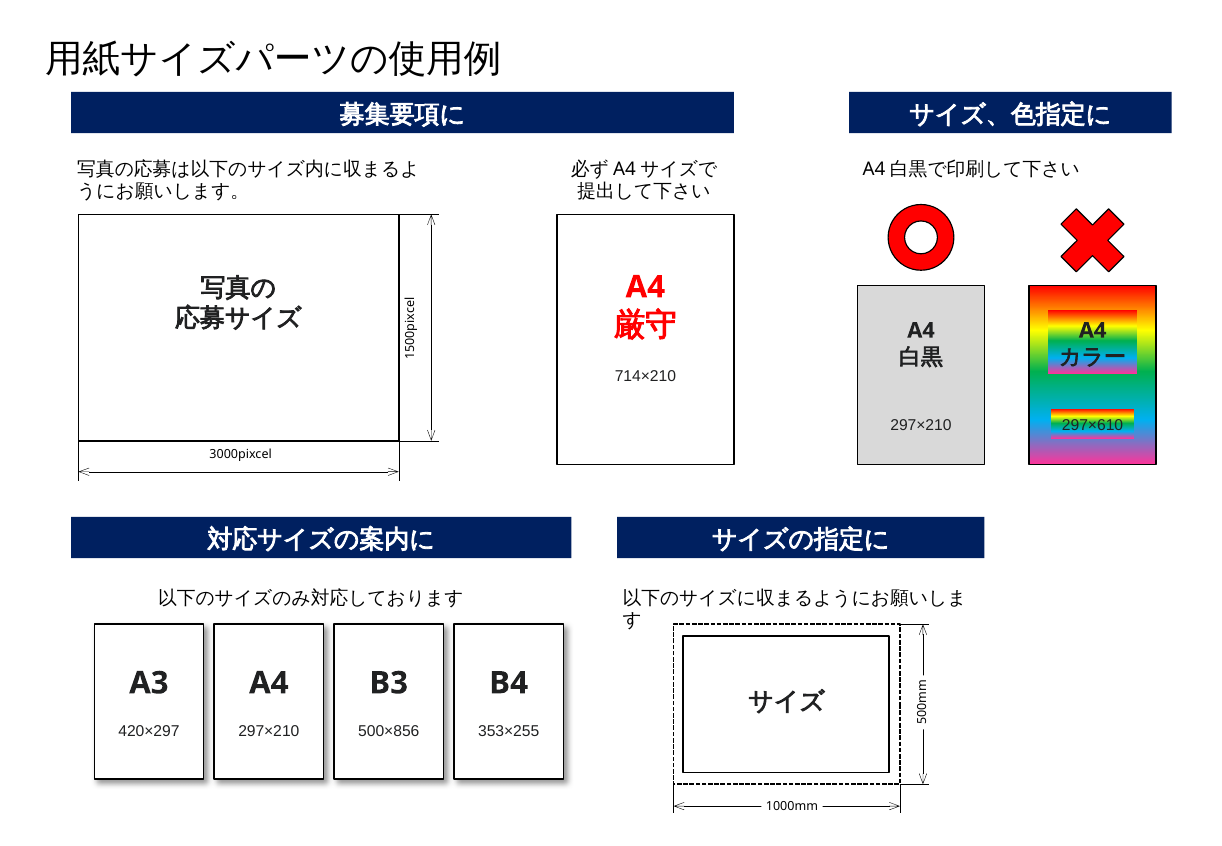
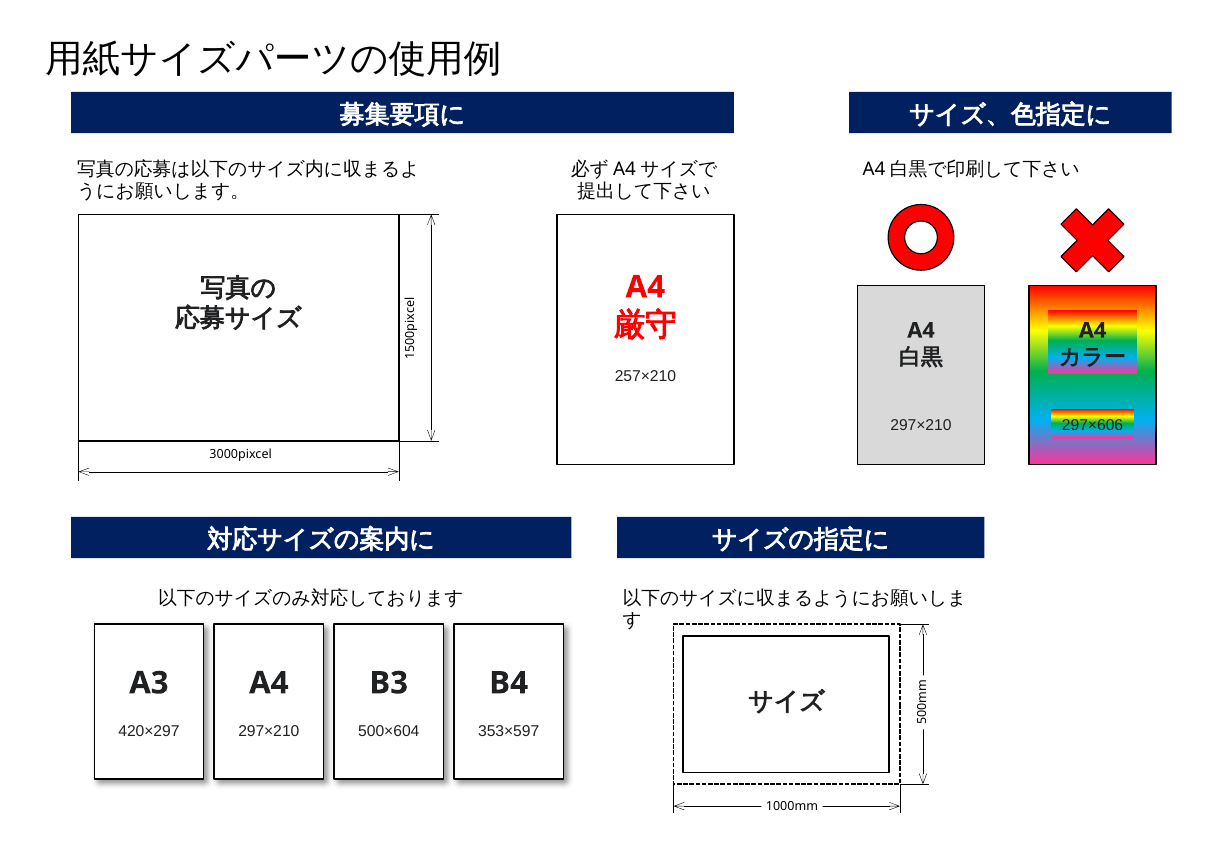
714×210: 714×210 -> 257×210
297×610: 297×610 -> 297×606
500×856: 500×856 -> 500×604
353×255: 353×255 -> 353×597
